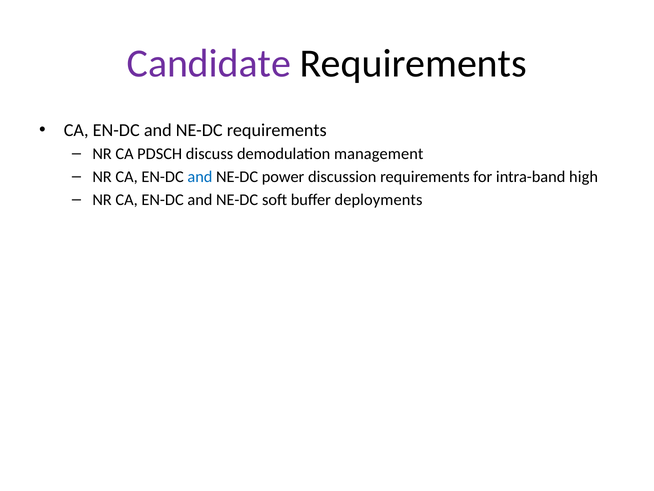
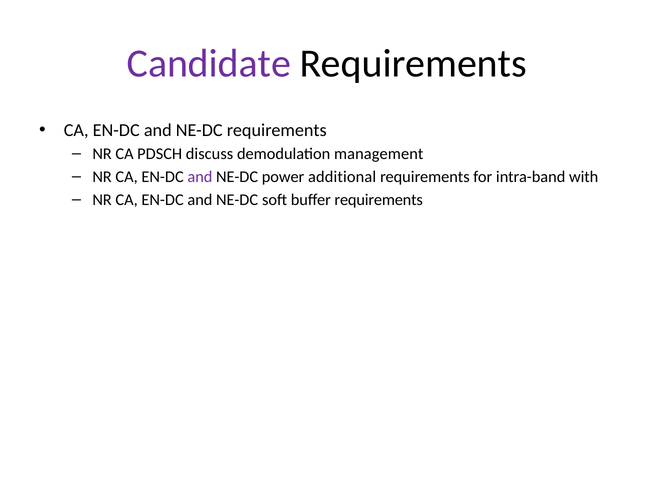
and at (200, 177) colour: blue -> purple
discussion: discussion -> additional
high: high -> with
buffer deployments: deployments -> requirements
